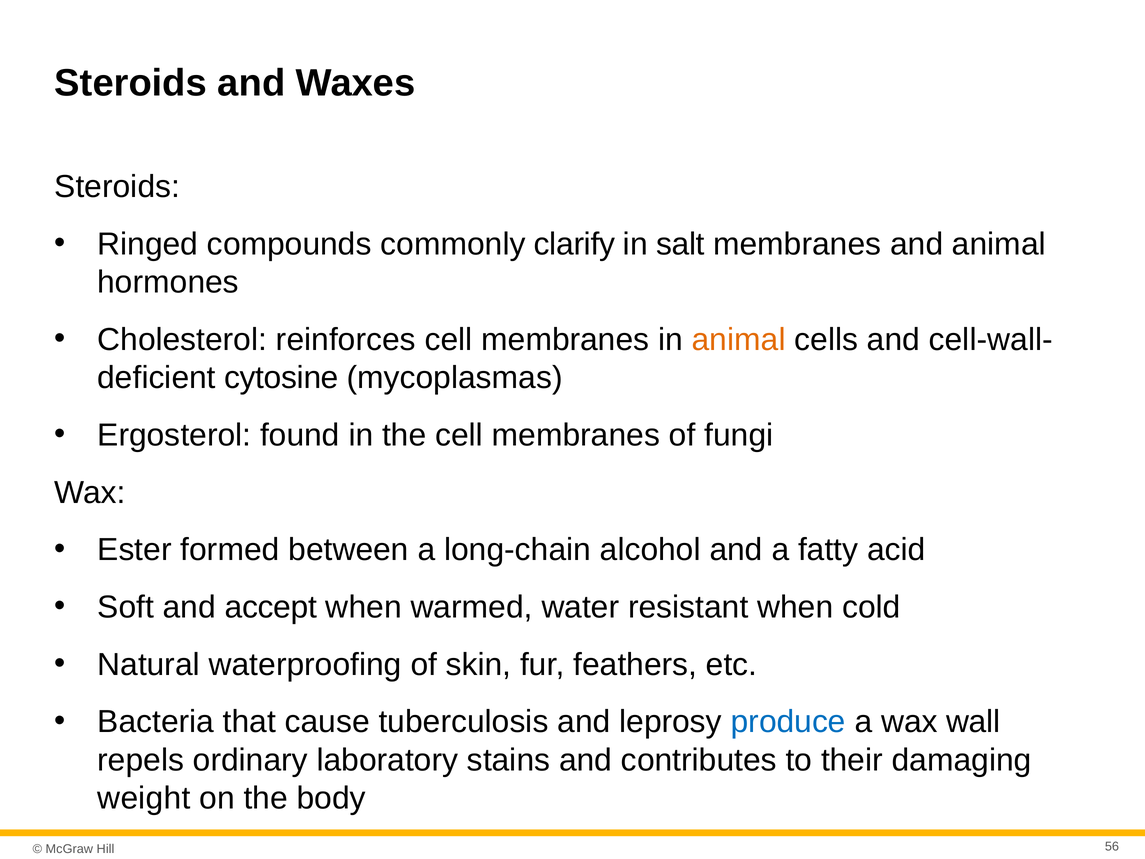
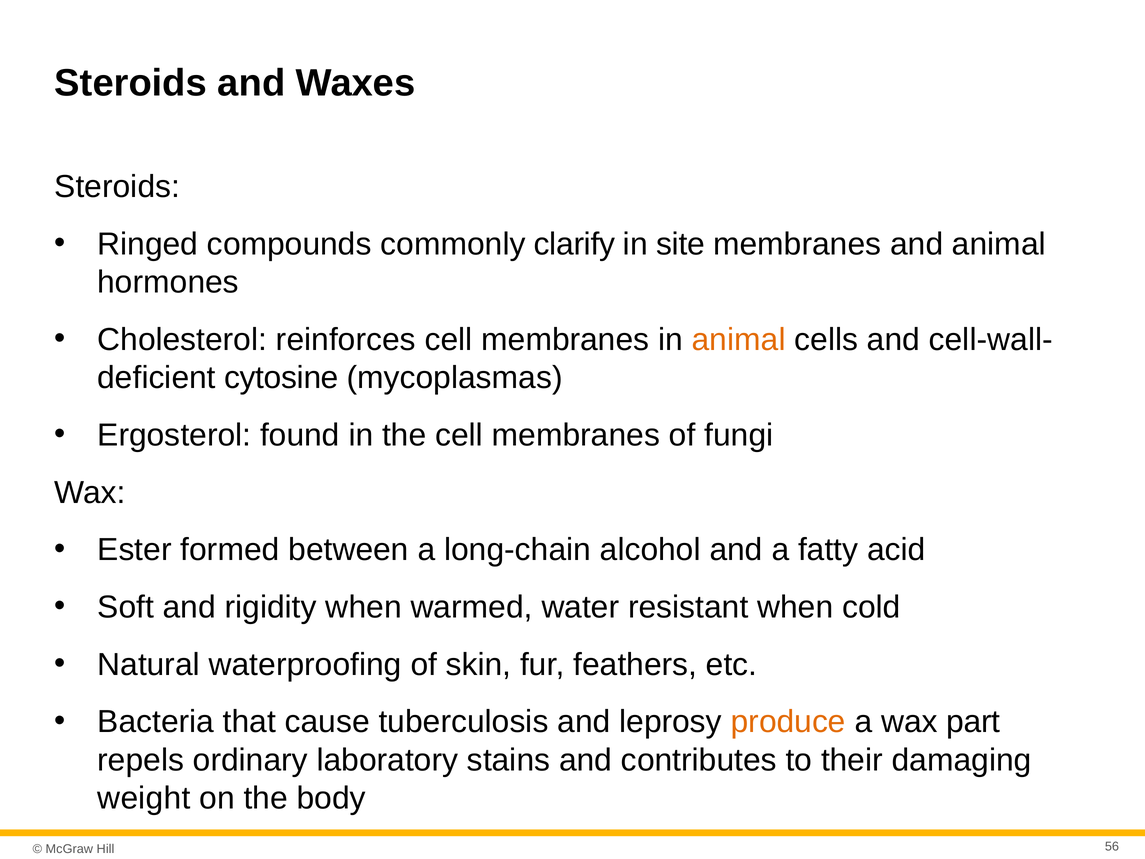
salt: salt -> site
accept: accept -> rigidity
produce colour: blue -> orange
wall: wall -> part
